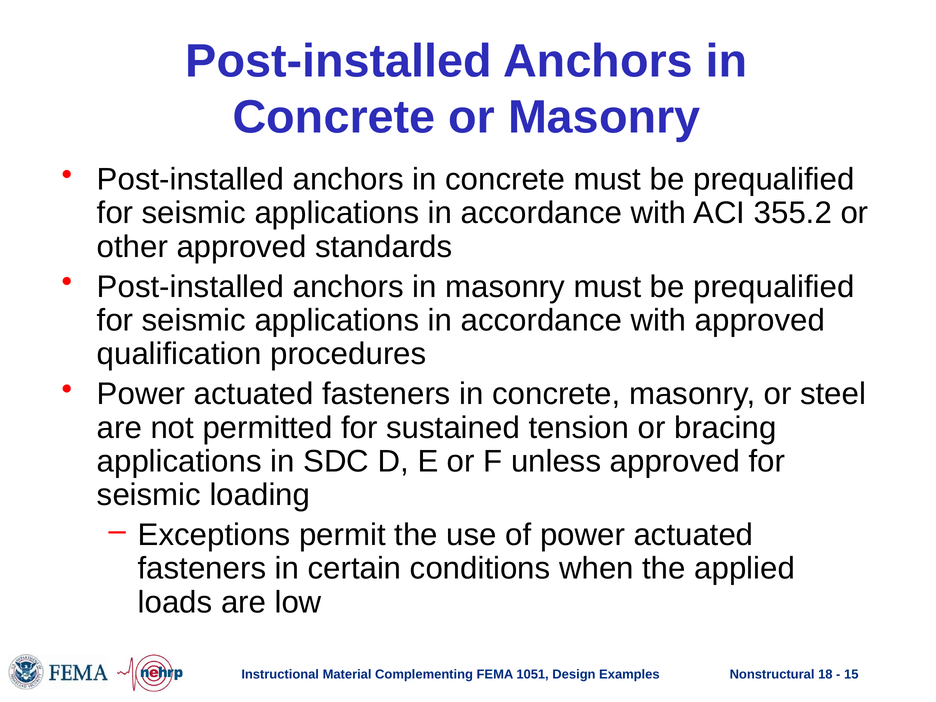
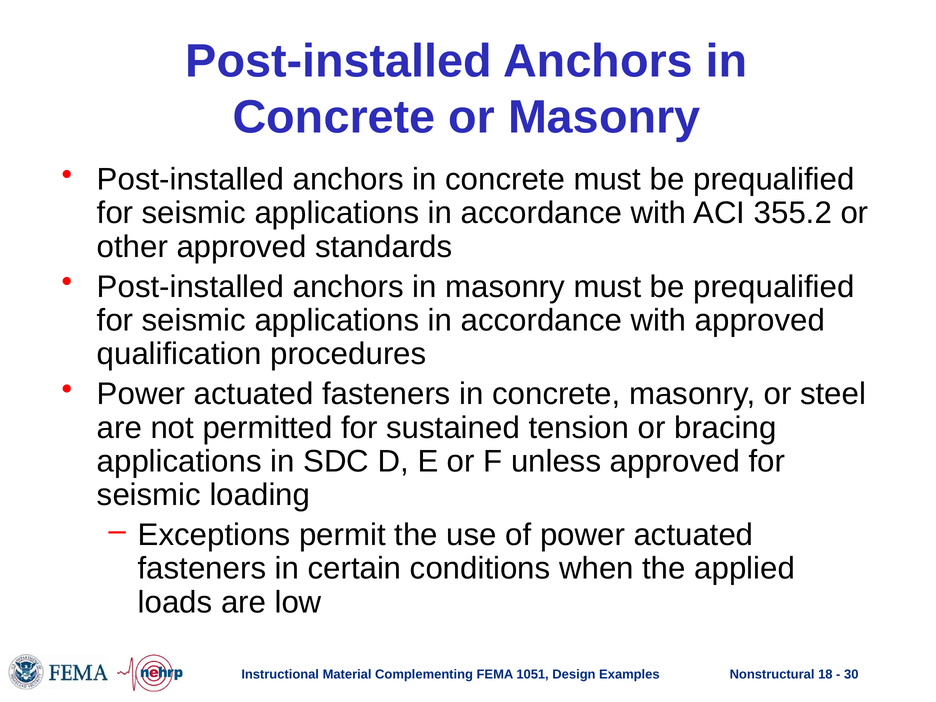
15: 15 -> 30
